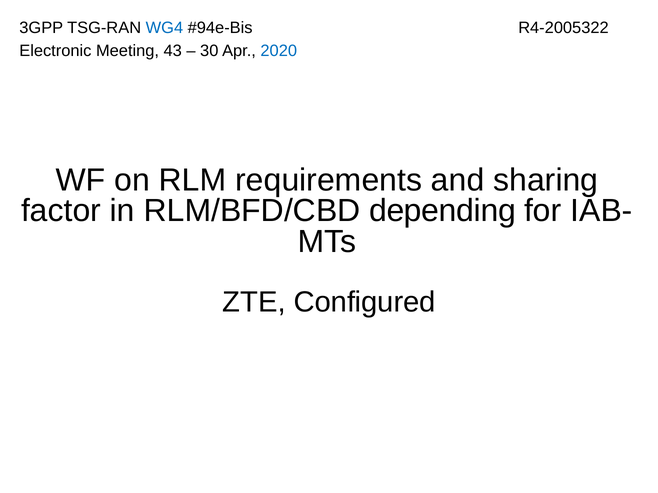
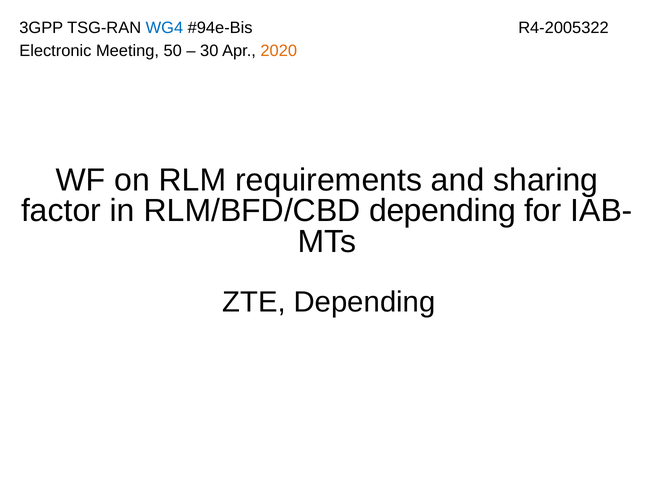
43: 43 -> 50
2020 colour: blue -> orange
ZTE Configured: Configured -> Depending
